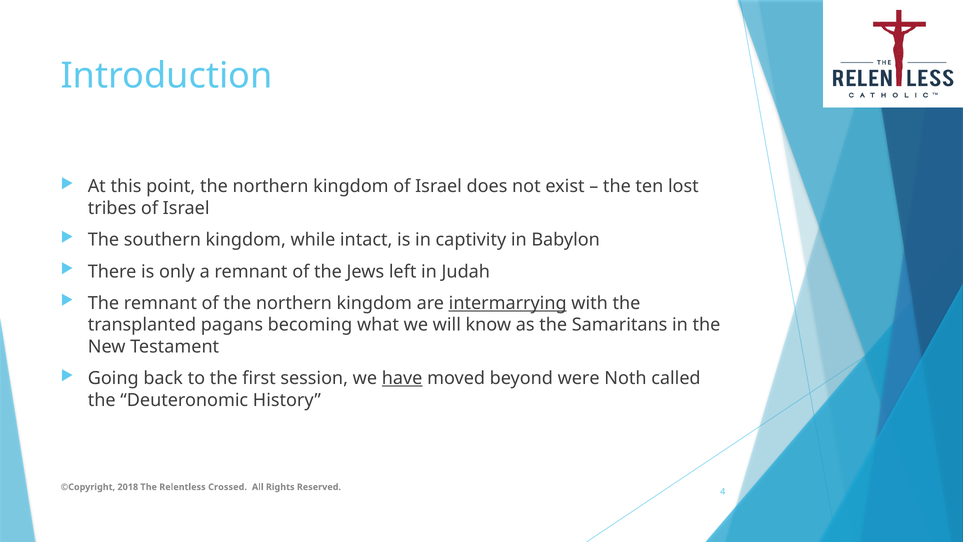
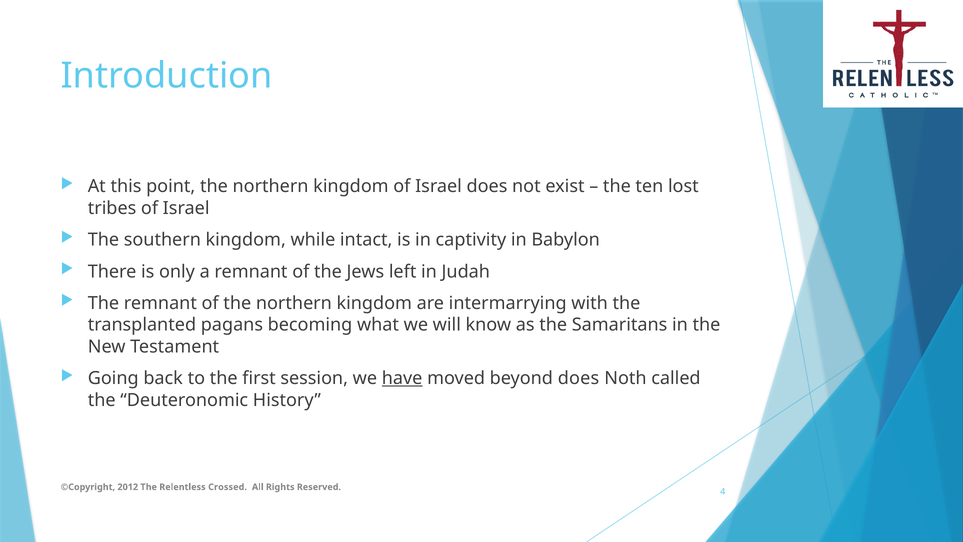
intermarrying underline: present -> none
beyond were: were -> does
2018: 2018 -> 2012
